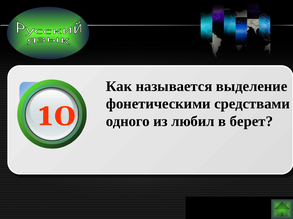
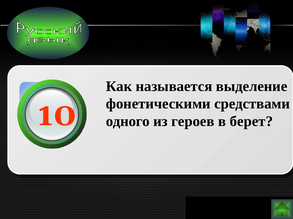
любил: любил -> героев
